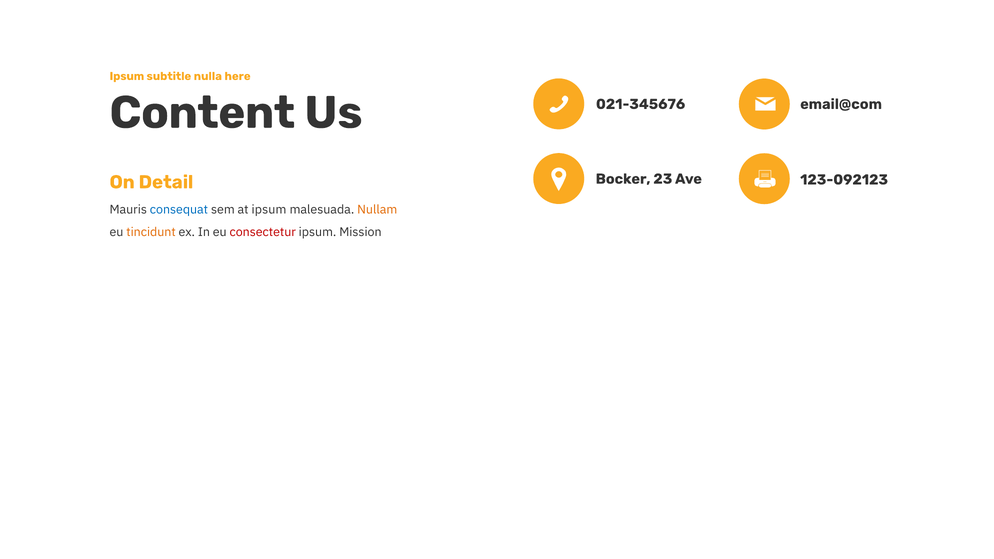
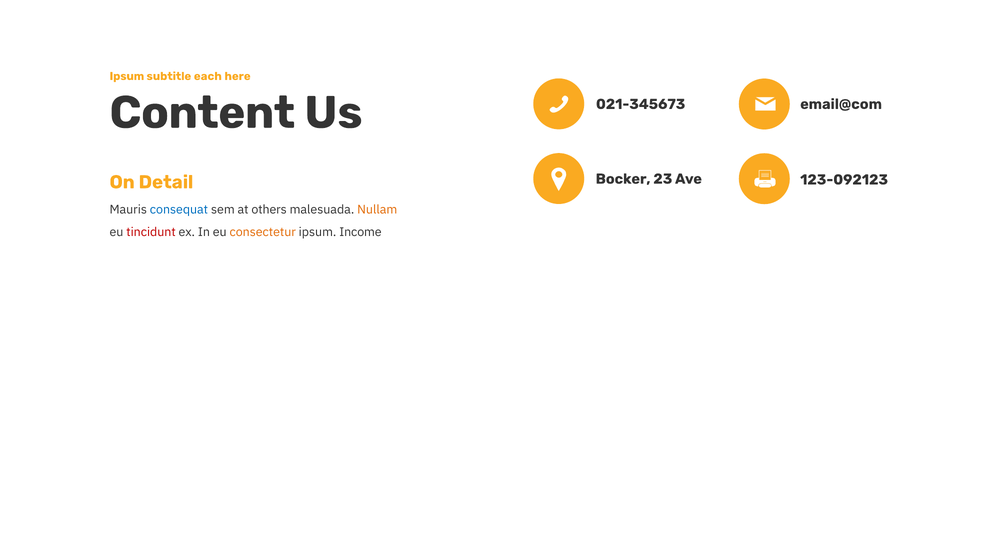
nulla: nulla -> each
021-345676: 021-345676 -> 021-345673
at ipsum: ipsum -> others
tincidunt colour: orange -> red
consectetur colour: red -> orange
Mission: Mission -> Income
